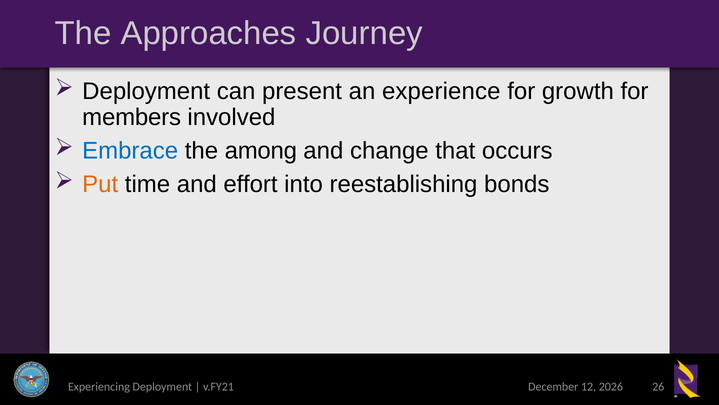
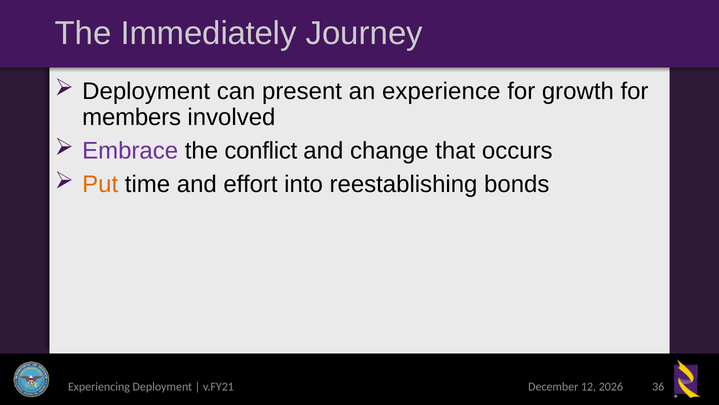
Approaches: Approaches -> Immediately
Embrace colour: blue -> purple
among: among -> conflict
26: 26 -> 36
